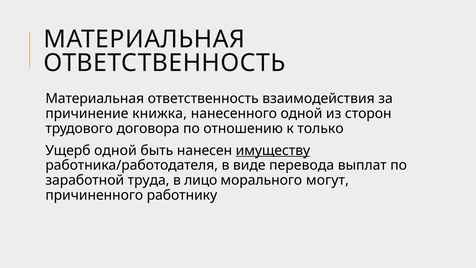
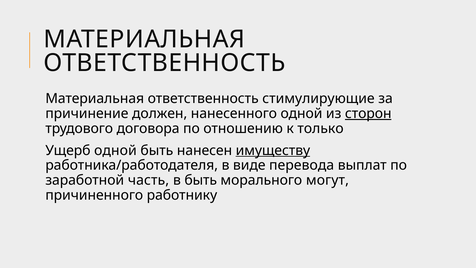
взаимодействия: взаимодействия -> стимулирующие
книжка: книжка -> должен
сторон underline: none -> present
труда: труда -> часть
в лицо: лицо -> быть
